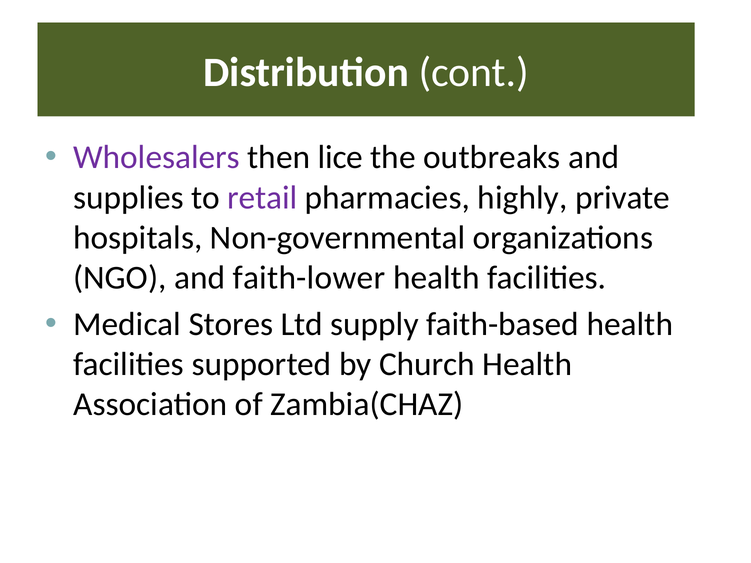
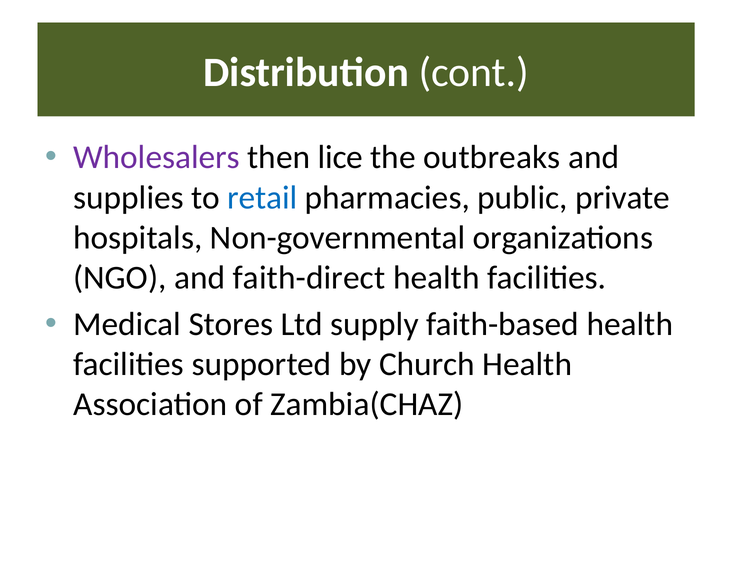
retail colour: purple -> blue
highly: highly -> public
faith-lower: faith-lower -> faith-direct
